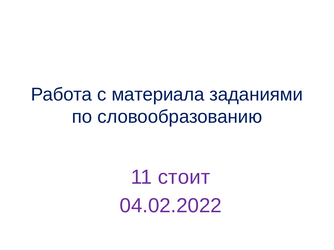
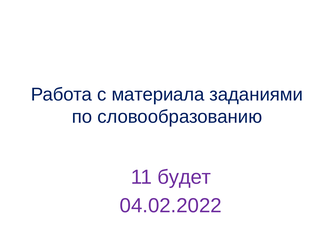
стоит: стоит -> будет
